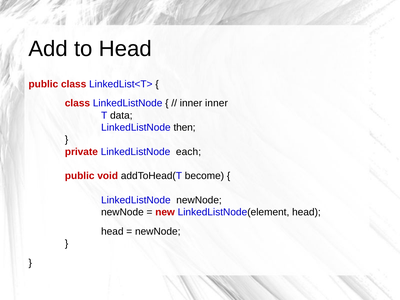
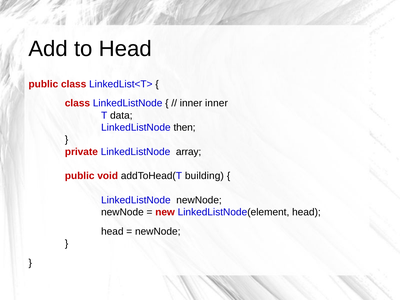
each: each -> array
become: become -> building
